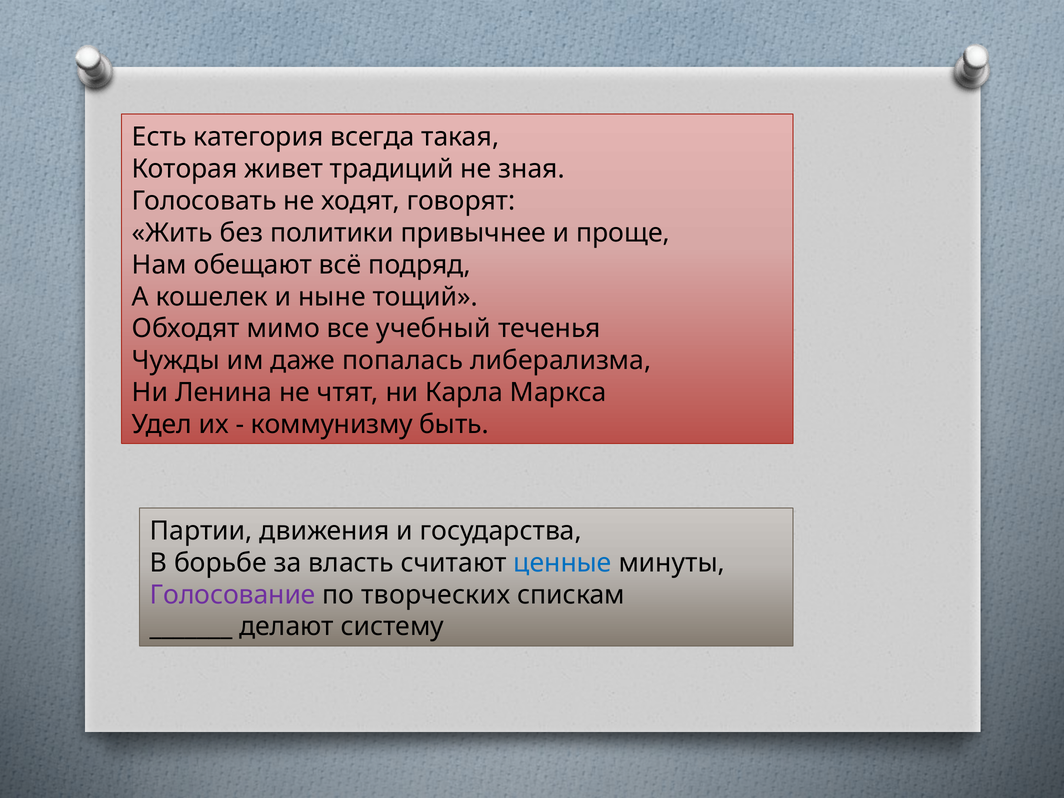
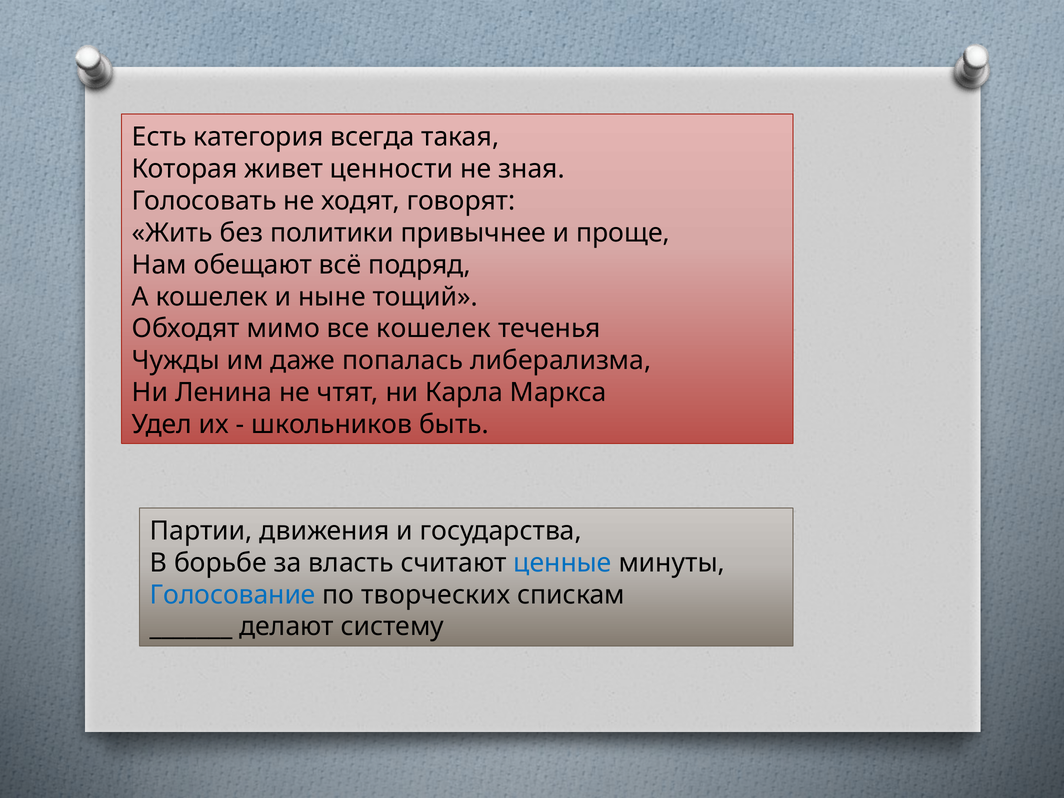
традиций: традиций -> ценности
все учебный: учебный -> кошелек
коммунизму: коммунизму -> школьников
Голосование colour: purple -> blue
